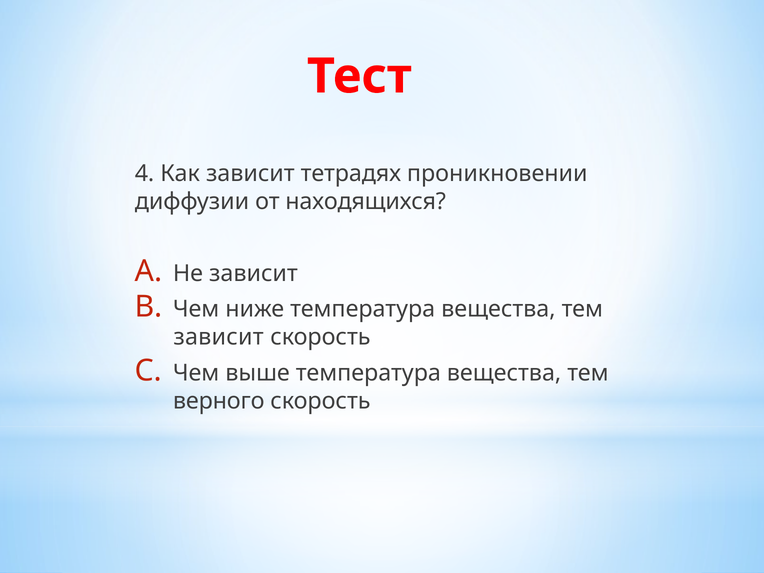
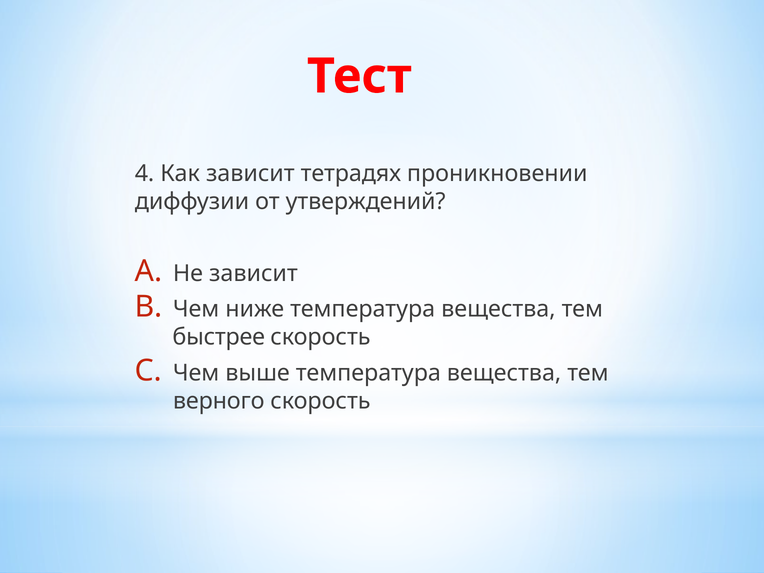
находящихся: находящихся -> утверждений
зависит at (219, 337): зависит -> быстрее
